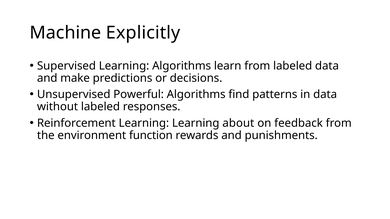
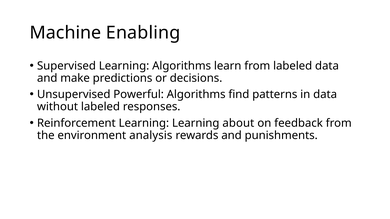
Explicitly: Explicitly -> Enabling
function: function -> analysis
